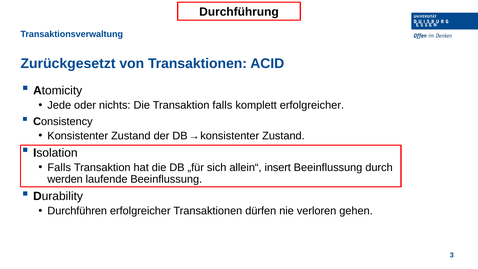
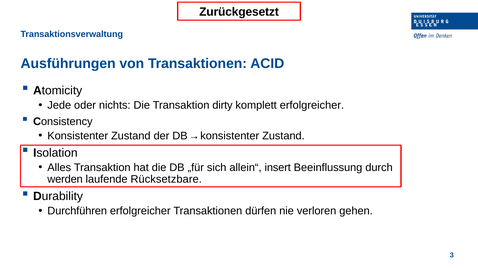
Durchführung: Durchführung -> Zurückgesetzt
Zurückgesetzt: Zurückgesetzt -> Ausführungen
Transaktion falls: falls -> dirty
Falls at (59, 167): Falls -> Alles
laufende Beeinflussung: Beeinflussung -> Rücksetzbare
